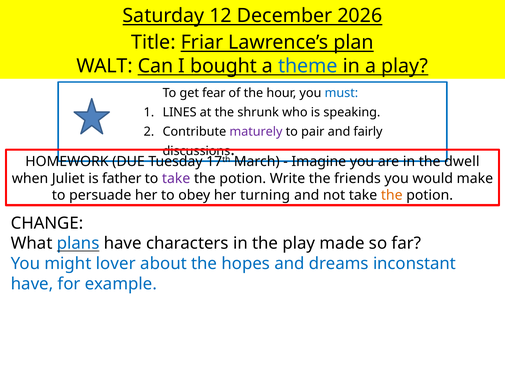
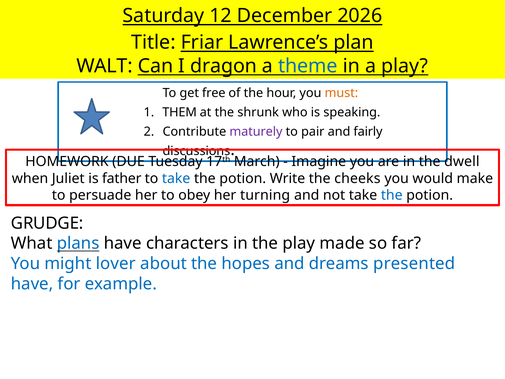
bought: bought -> dragon
fear: fear -> free
must colour: blue -> orange
LINES: LINES -> THEM
take at (176, 178) colour: purple -> blue
friends: friends -> cheeks
the at (392, 195) colour: orange -> blue
CHANGE: CHANGE -> GRUDGE
inconstant: inconstant -> presented
